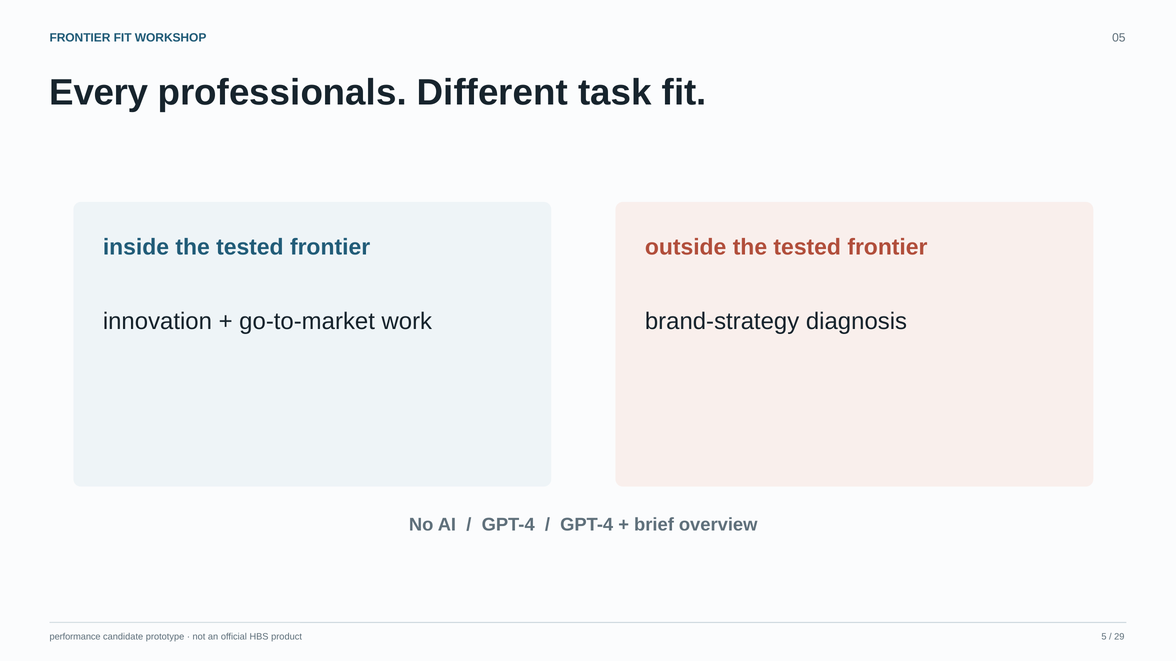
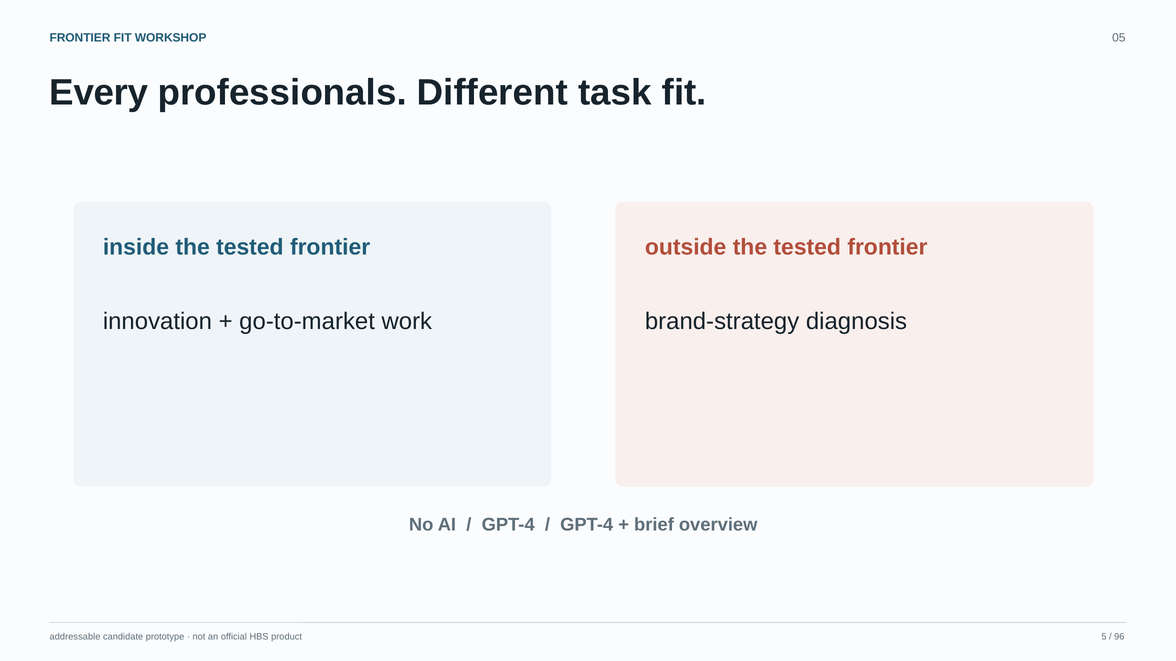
performance: performance -> addressable
29: 29 -> 96
